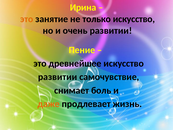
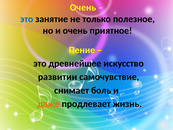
Ирина at (83, 7): Ирина -> Очень
это at (27, 19) colour: orange -> blue
только искусство: искусство -> полезное
очень развитии: развитии -> приятное
